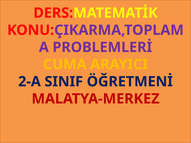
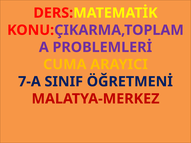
2-A: 2-A -> 7-A
